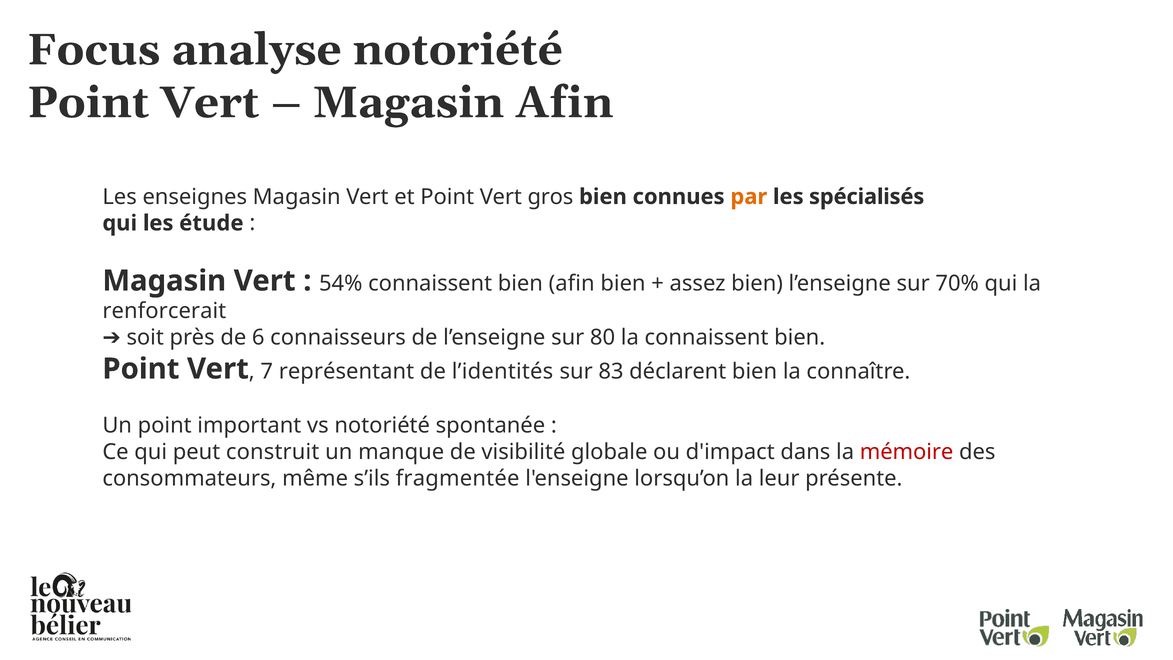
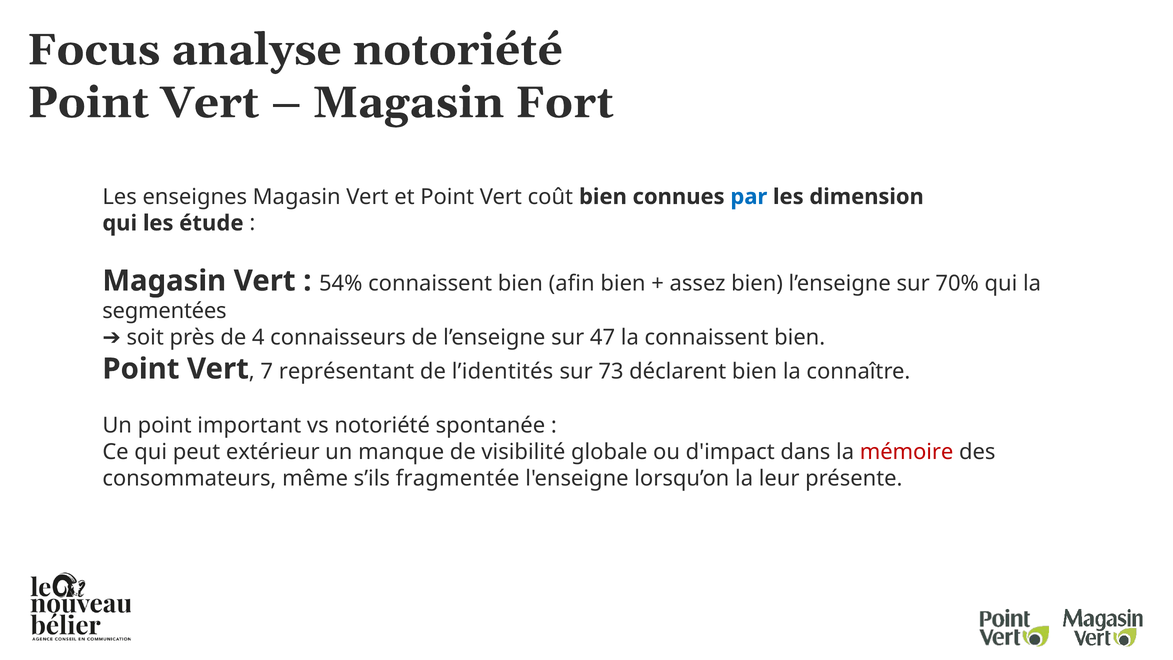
Magasin Afin: Afin -> Fort
gros: gros -> coût
par colour: orange -> blue
spécialisés: spécialisés -> dimension
renforcerait: renforcerait -> segmentées
6: 6 -> 4
80: 80 -> 47
83: 83 -> 73
construit: construit -> extérieur
